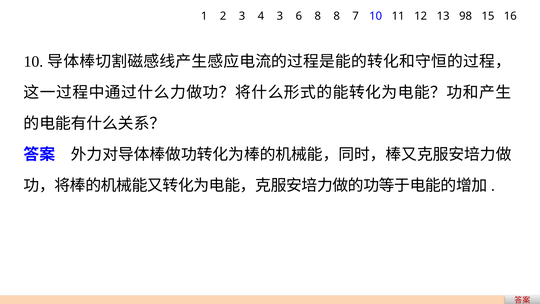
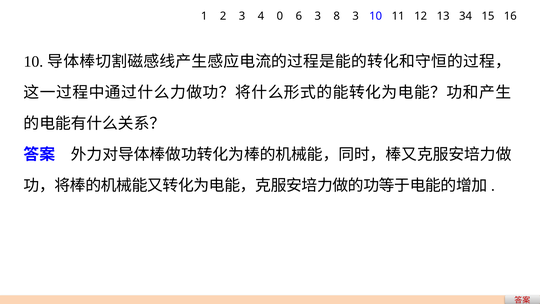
4 3: 3 -> 0
6 8: 8 -> 3
8 7: 7 -> 3
98: 98 -> 34
